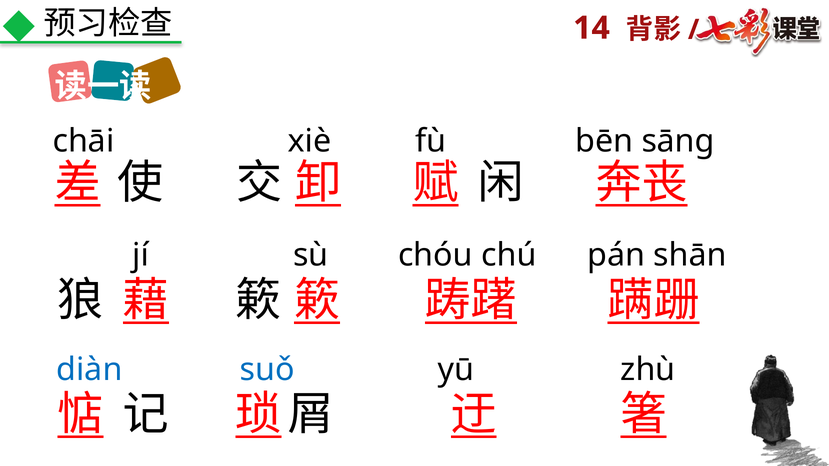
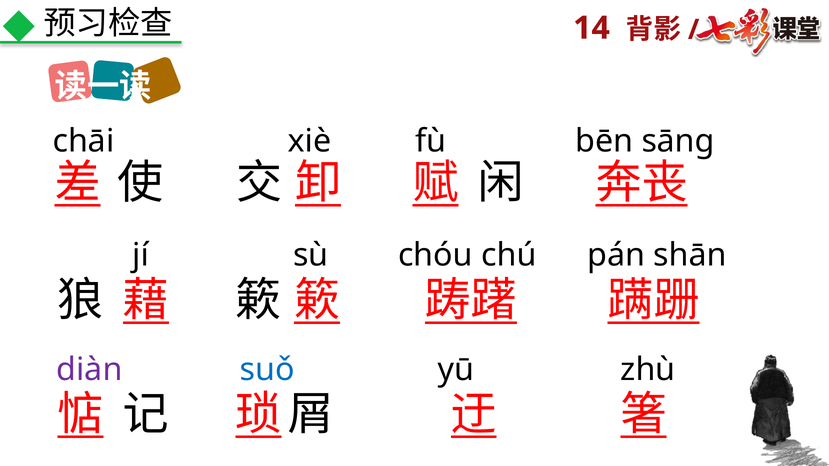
diàn colour: blue -> purple
